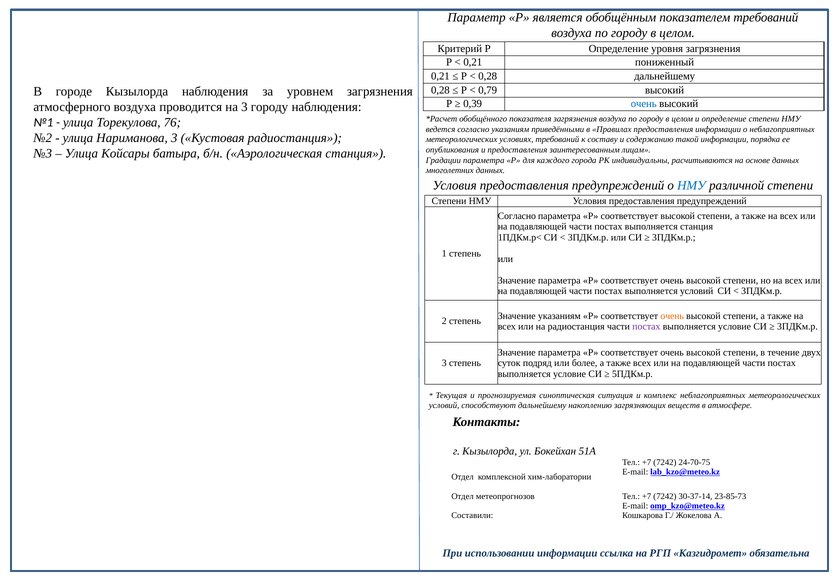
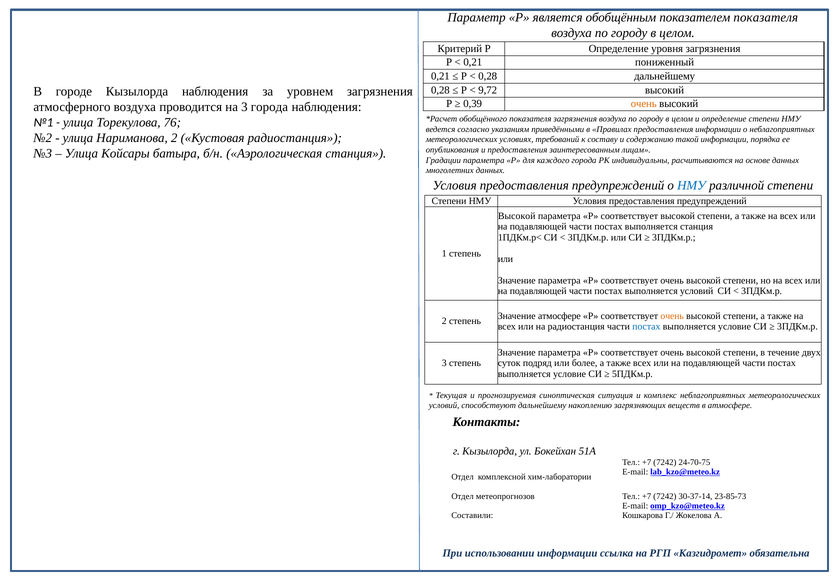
показателем требований: требований -> показателя
0,79: 0,79 -> 9,72
очень at (644, 104) colour: blue -> orange
3 городу: городу -> города
Нариманова 3: 3 -> 2
Согласно at (517, 216): Согласно -> Высокой
Значение указаниям: указаниям -> атмосфере
постах at (646, 326) colour: purple -> blue
